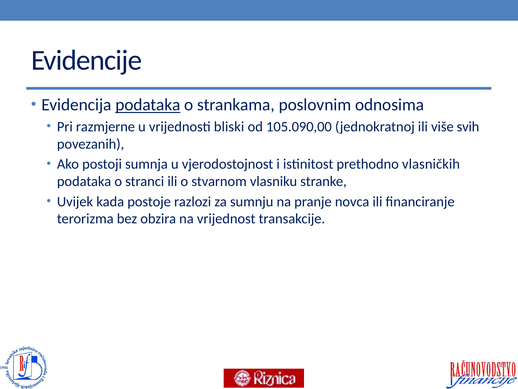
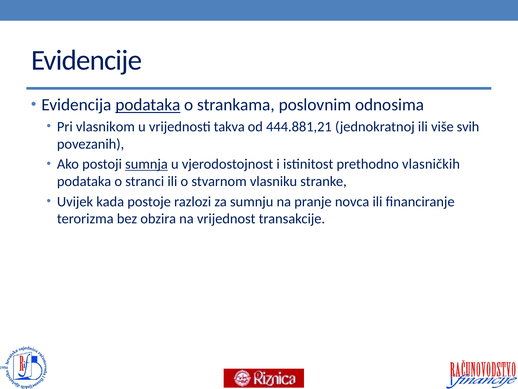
razmjerne: razmjerne -> vlasnikom
bliski: bliski -> takva
105.090,00: 105.090,00 -> 444.881,21
sumnja underline: none -> present
